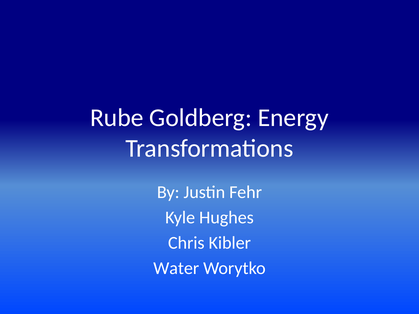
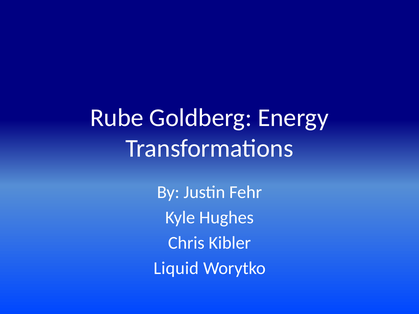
Water: Water -> Liquid
